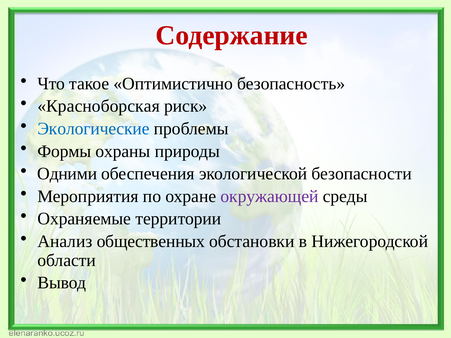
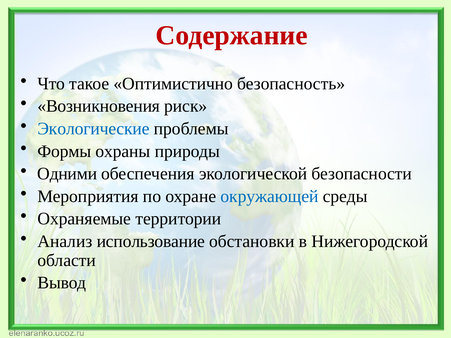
Красноборская: Красноборская -> Возникновения
окружающей colour: purple -> blue
общественных: общественных -> использование
